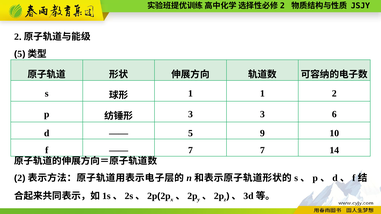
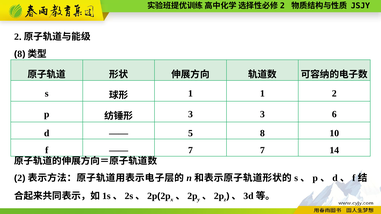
5 at (20, 54): 5 -> 8
5 9: 9 -> 8
